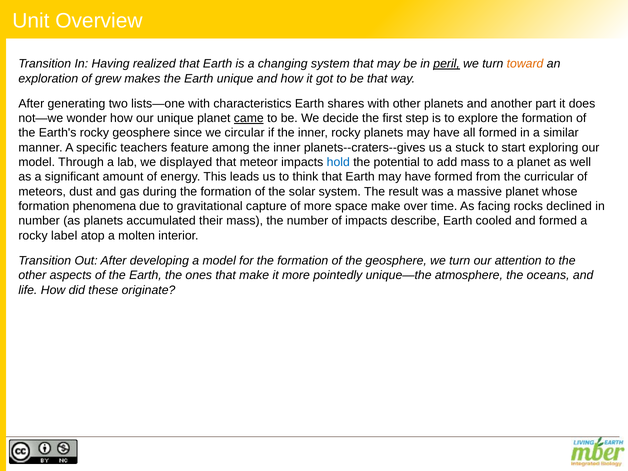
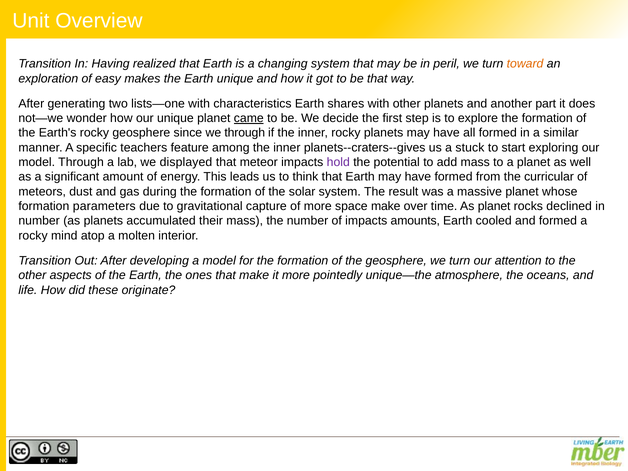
peril underline: present -> none
grew: grew -> easy
we circular: circular -> through
hold colour: blue -> purple
phenomena: phenomena -> parameters
As facing: facing -> planet
describe: describe -> amounts
label: label -> mind
